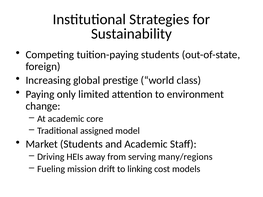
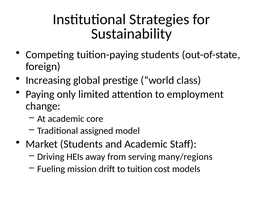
environment: environment -> employment
linking: linking -> tuition
